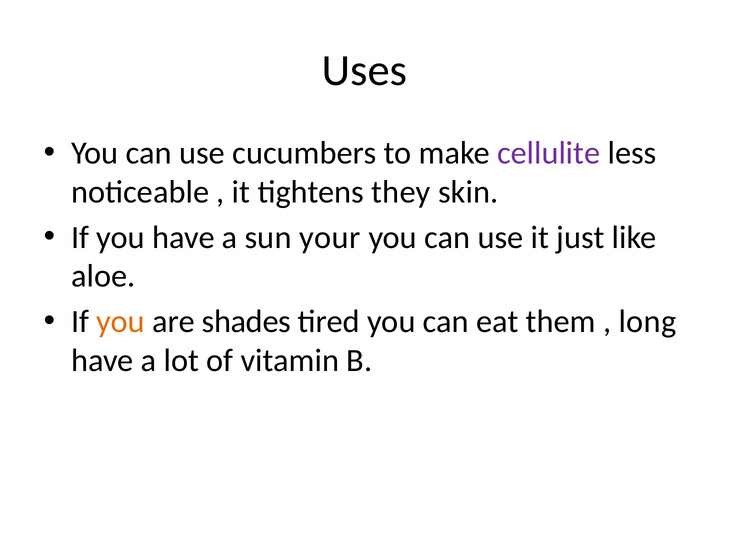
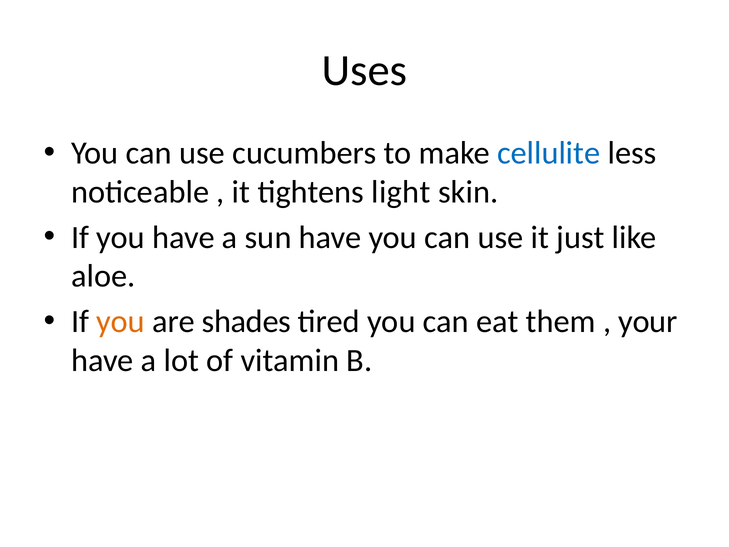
cellulite colour: purple -> blue
they: they -> light
sun your: your -> have
long: long -> your
